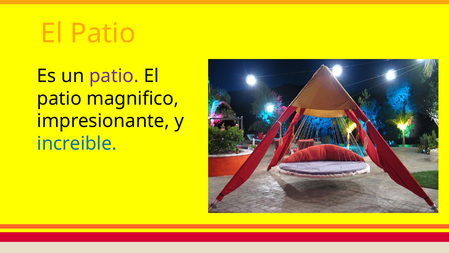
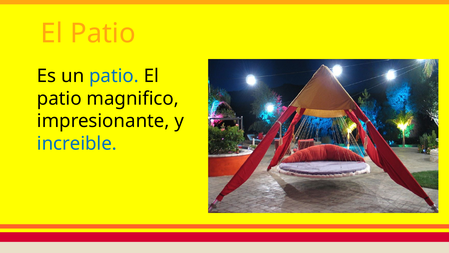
patio at (114, 76) colour: purple -> blue
